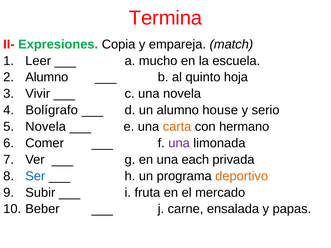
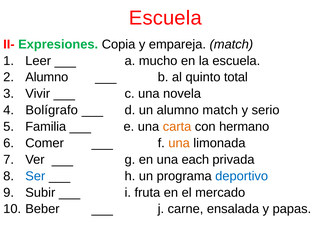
Termina at (166, 18): Termina -> Escuela
hoja: hoja -> total
alumno house: house -> match
Novela at (46, 127): Novela -> Familia
una at (179, 143) colour: purple -> orange
deportivo colour: orange -> blue
